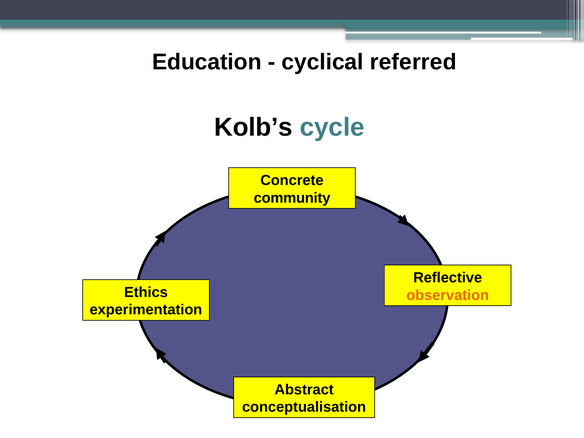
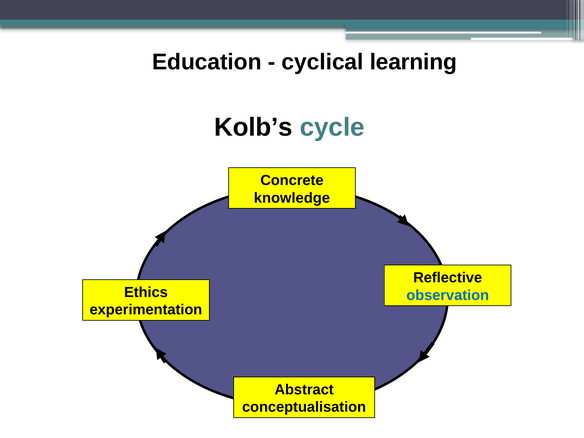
referred: referred -> learning
community: community -> knowledge
observation colour: orange -> blue
